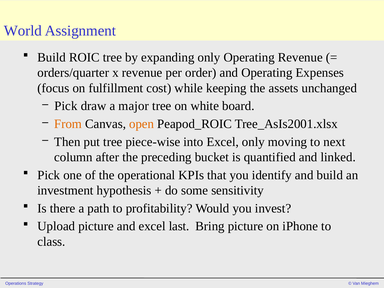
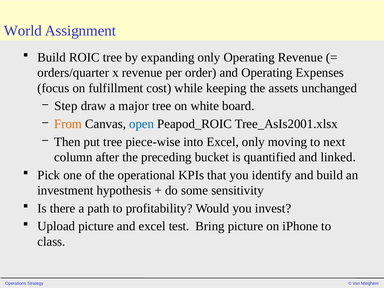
Pick at (66, 106): Pick -> Step
open colour: orange -> blue
last: last -> test
